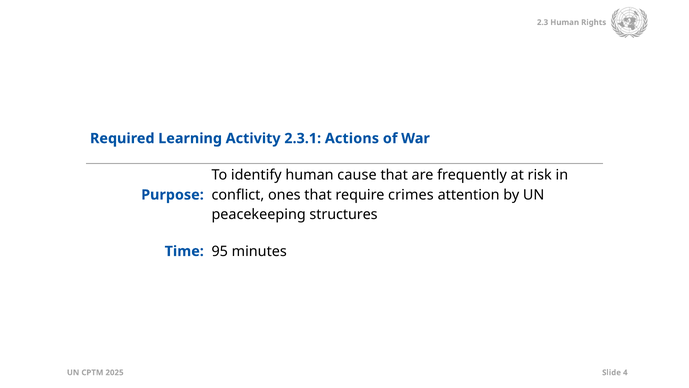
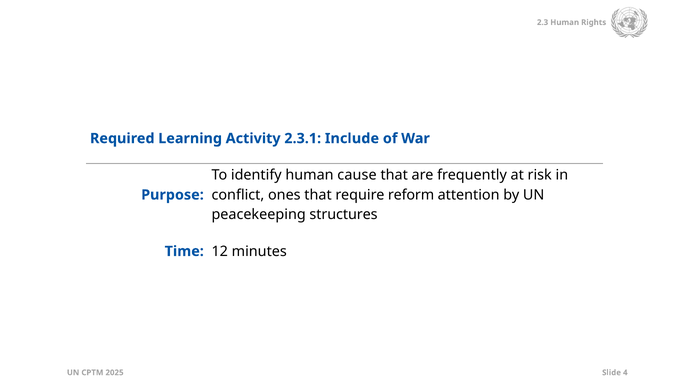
Actions: Actions -> Include
crimes: crimes -> reform
95: 95 -> 12
